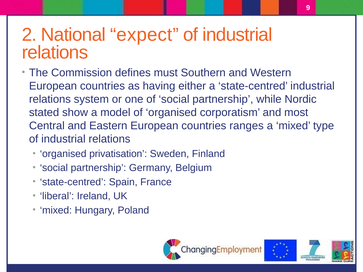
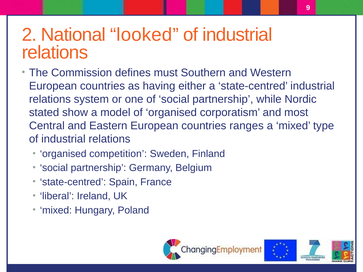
expect: expect -> looked
privatisation: privatisation -> competition
